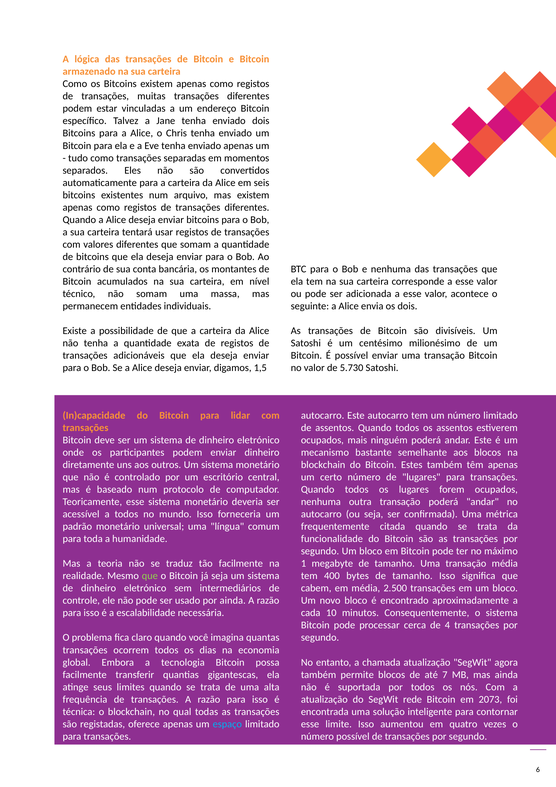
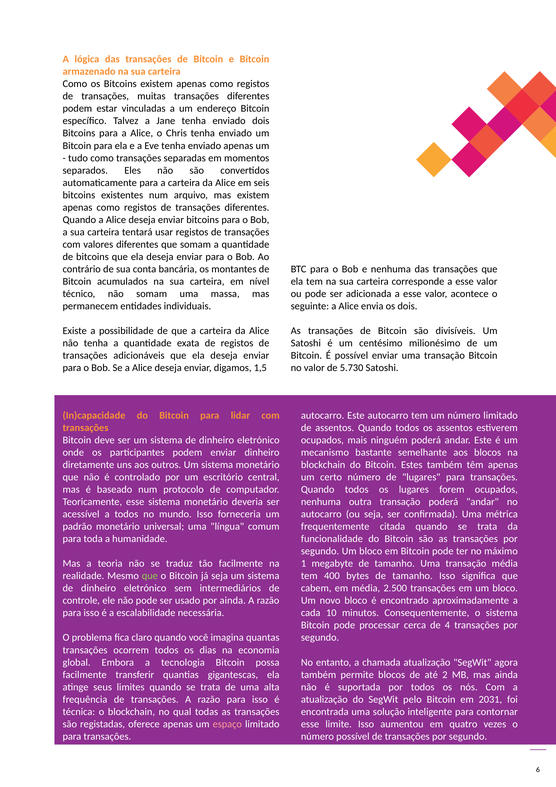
7: 7 -> 2
rede: rede -> pelo
2073: 2073 -> 2031
espaço colour: light blue -> pink
